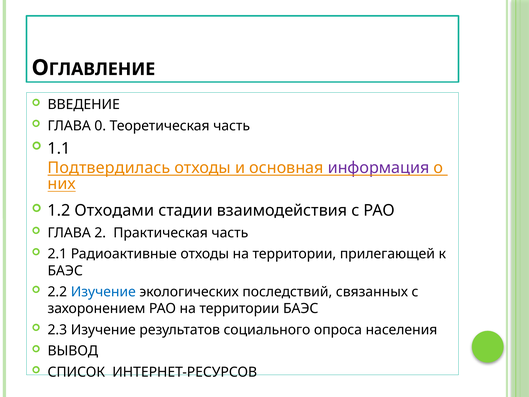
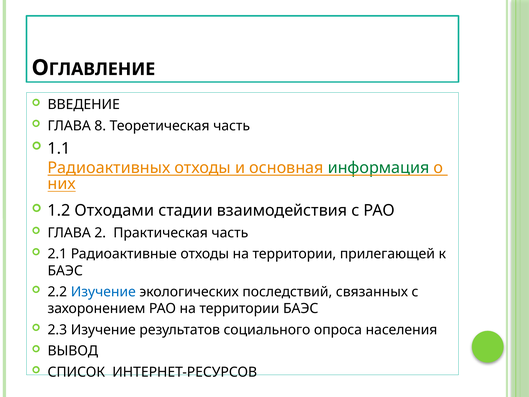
0: 0 -> 8
Подтвердилась: Подтвердилась -> Радиоактивных
информация colour: purple -> green
